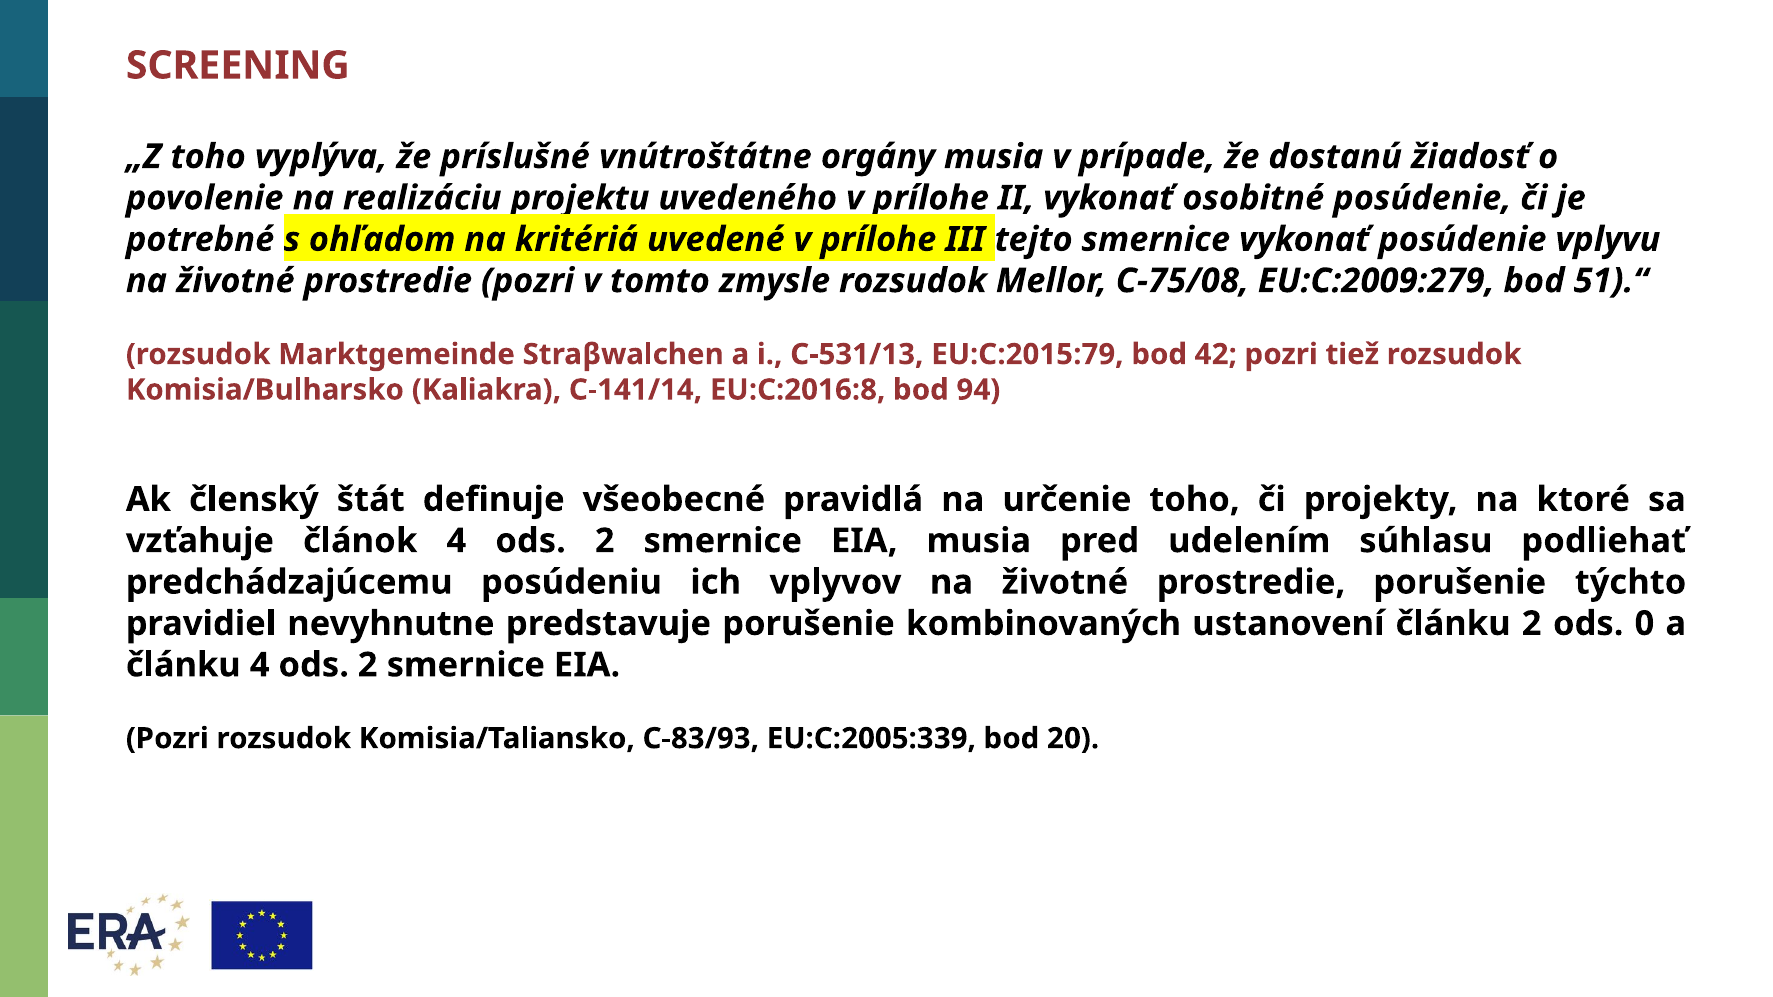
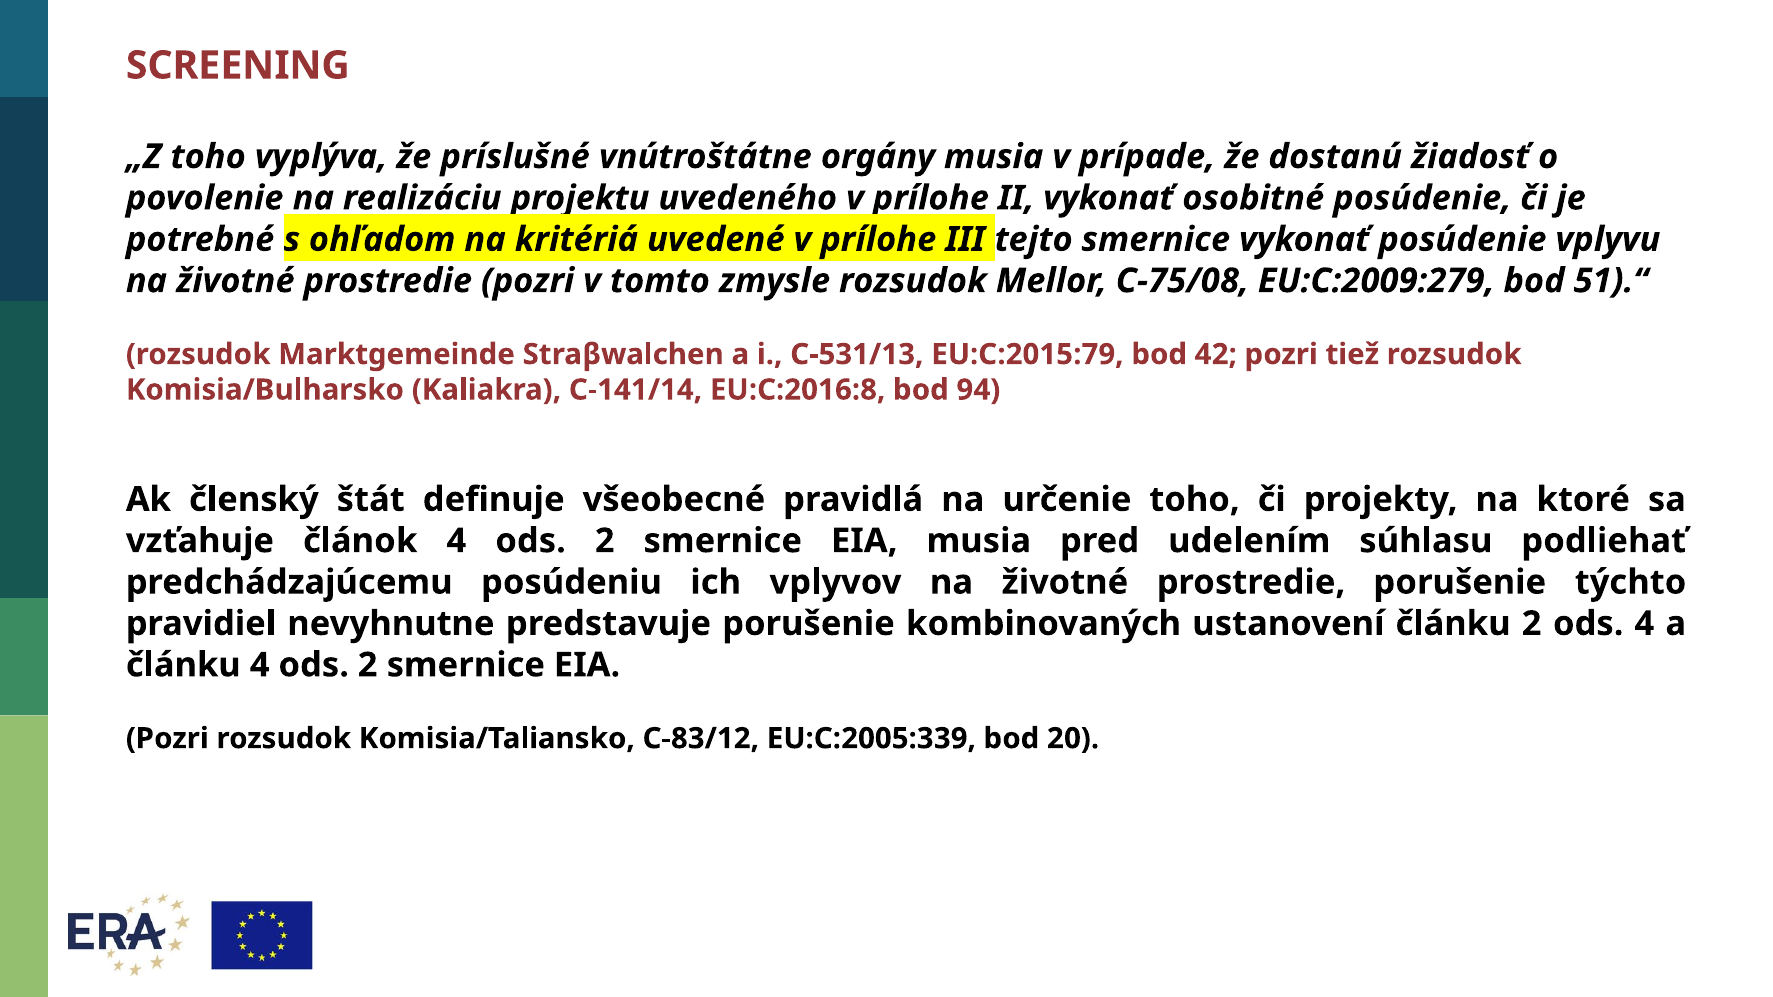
ods 0: 0 -> 4
C-83/93: C-83/93 -> C-83/12
